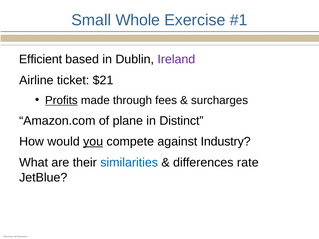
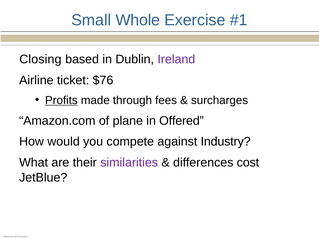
Efficient: Efficient -> Closing
$21: $21 -> $76
Distinct: Distinct -> Offered
you underline: present -> none
similarities colour: blue -> purple
rate: rate -> cost
